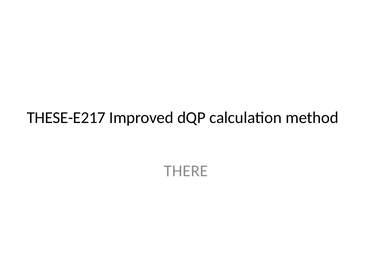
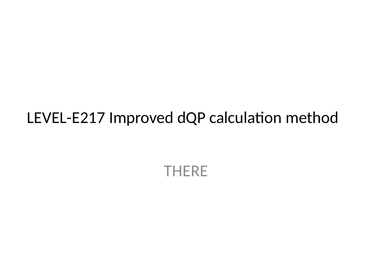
THESE-E217: THESE-E217 -> LEVEL-E217
